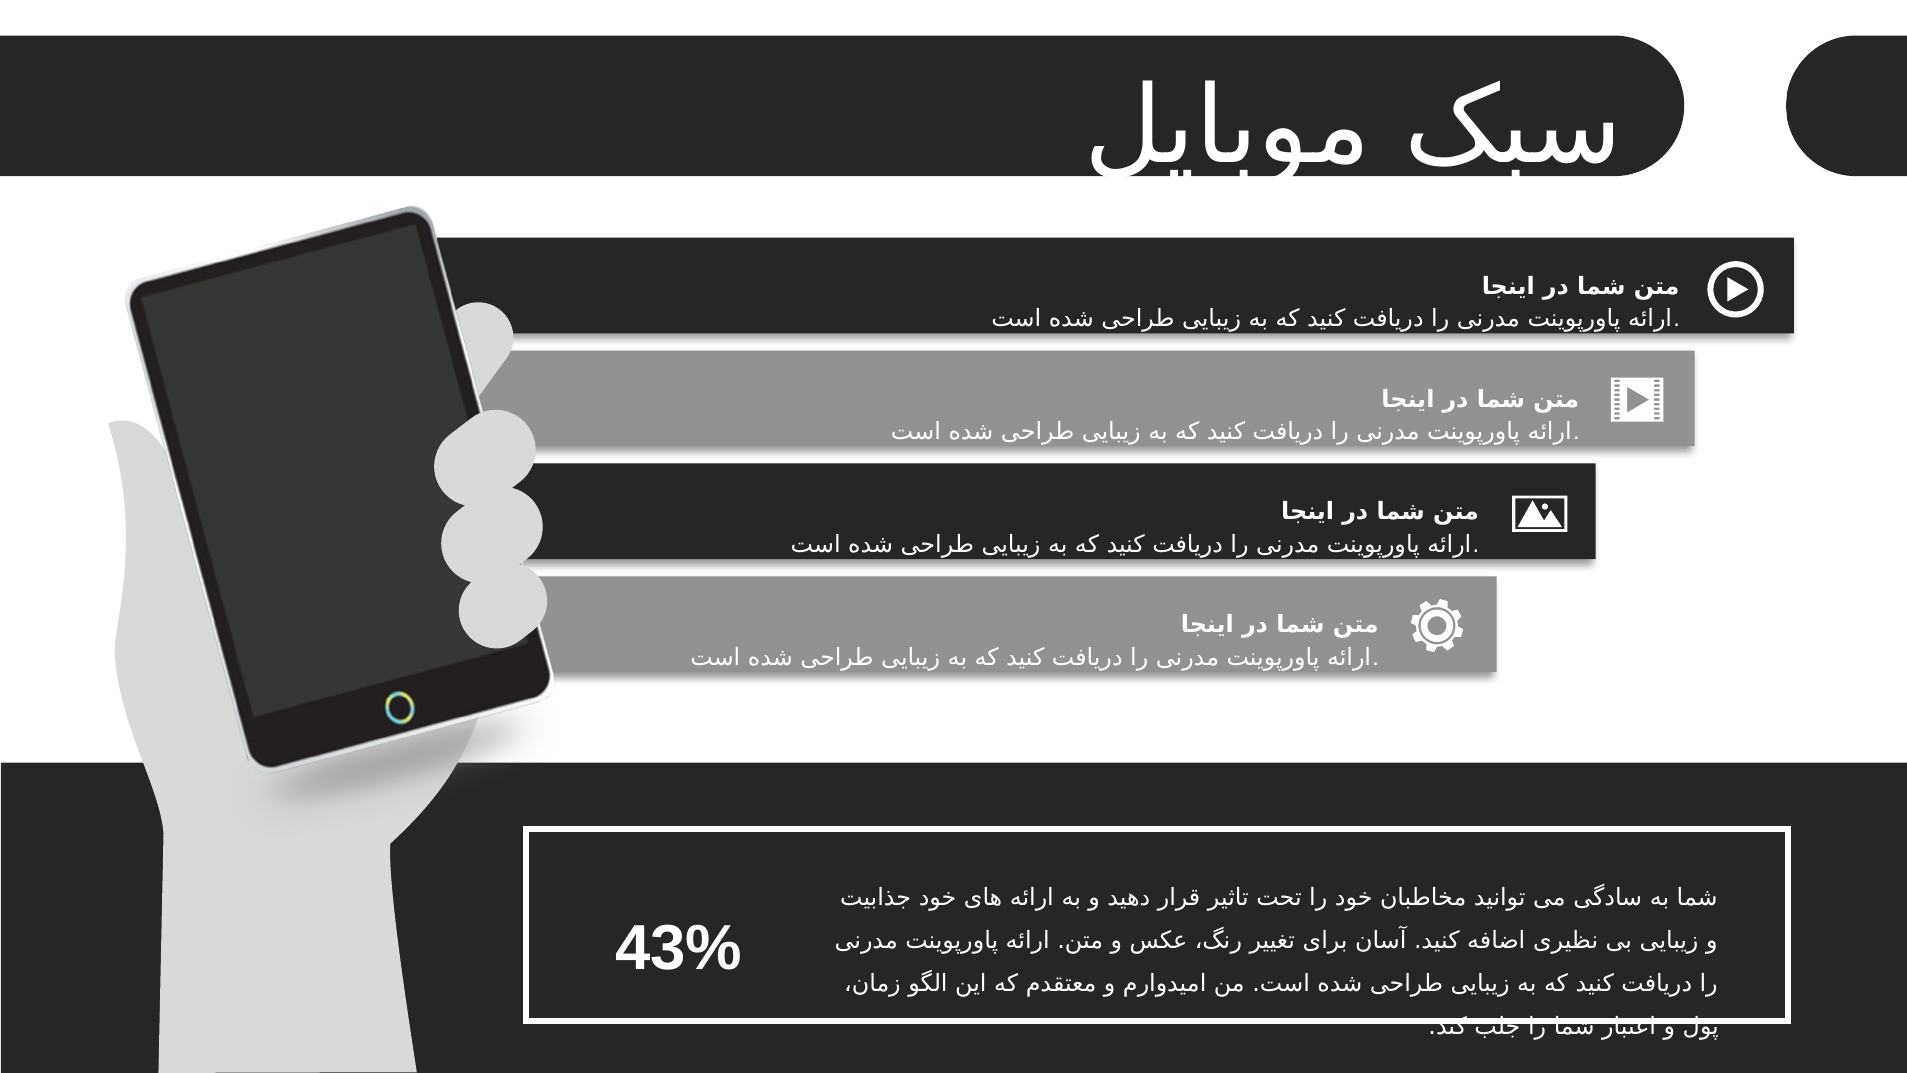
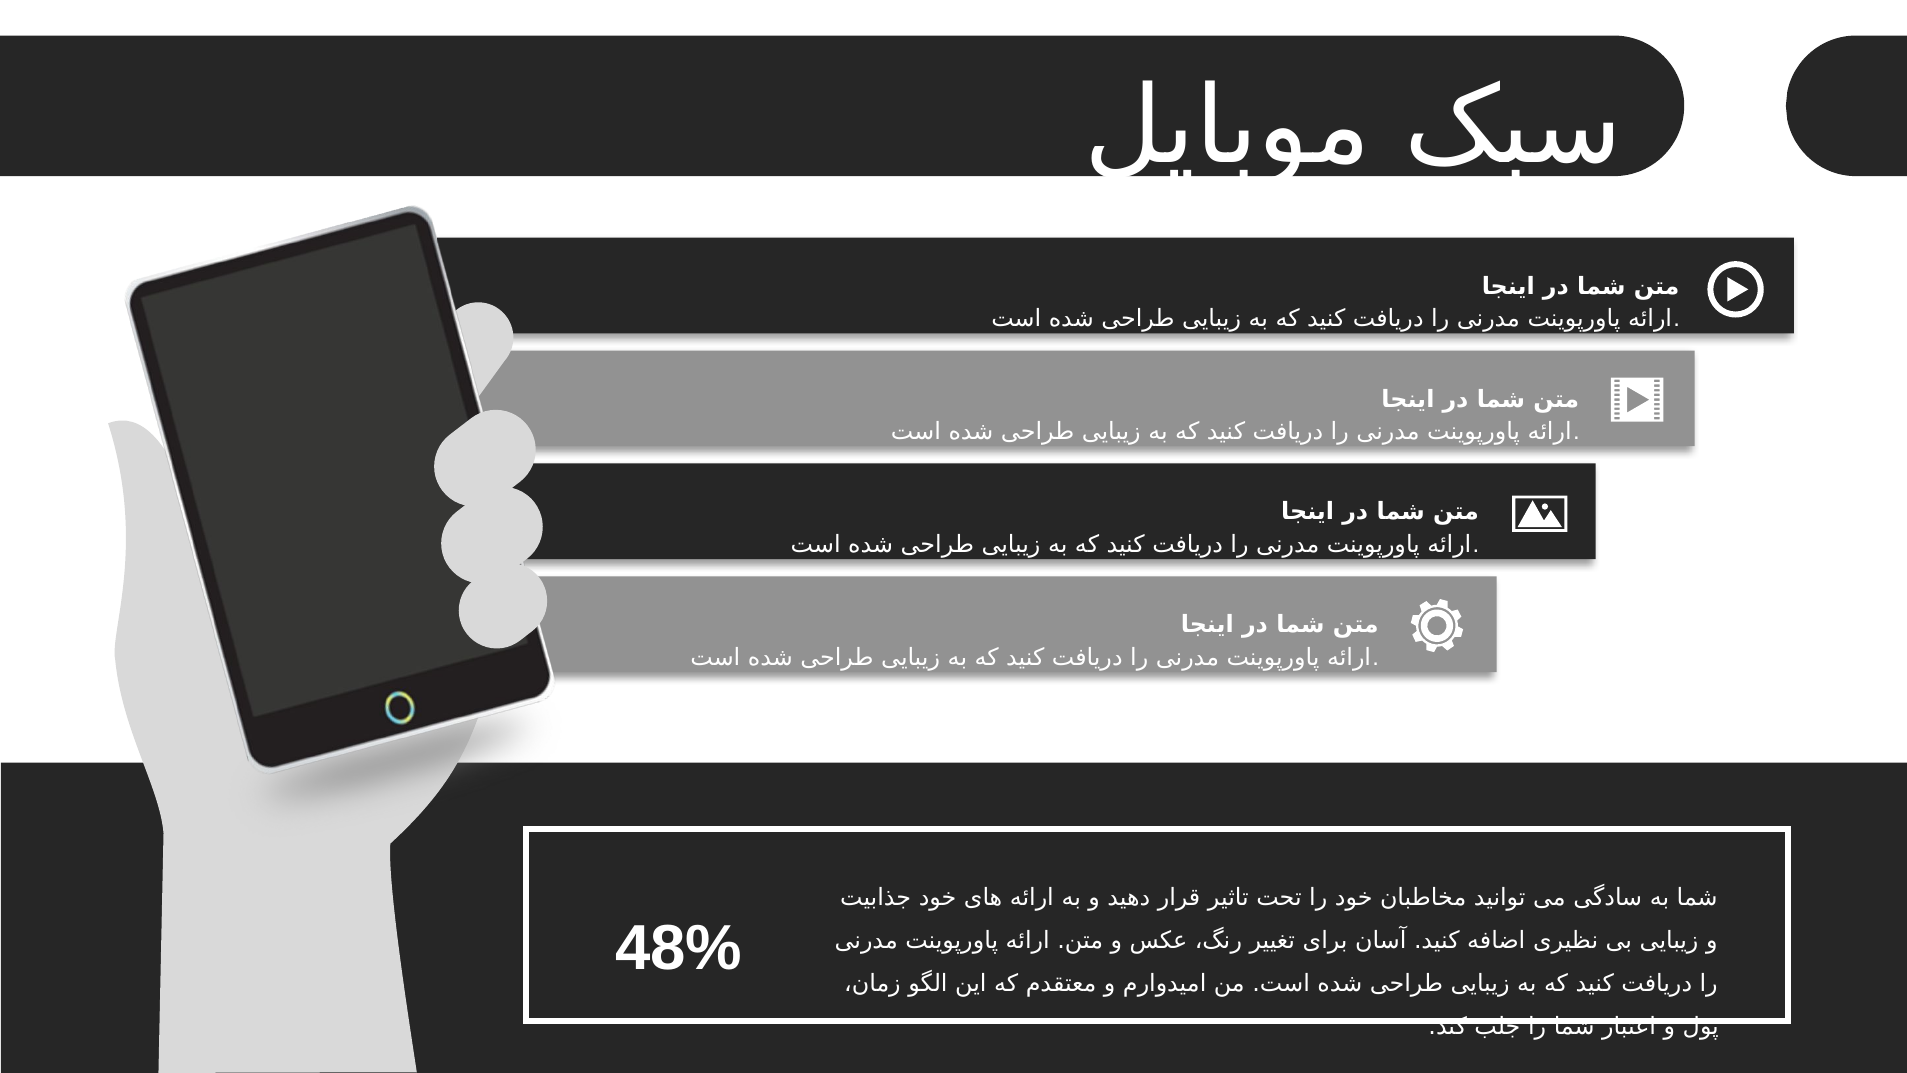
43%: 43% -> 48%
